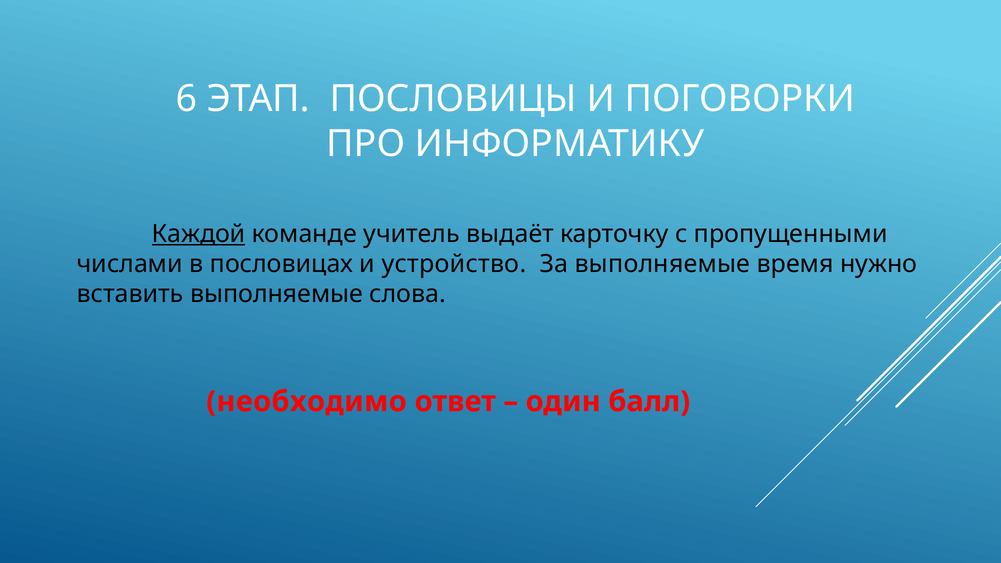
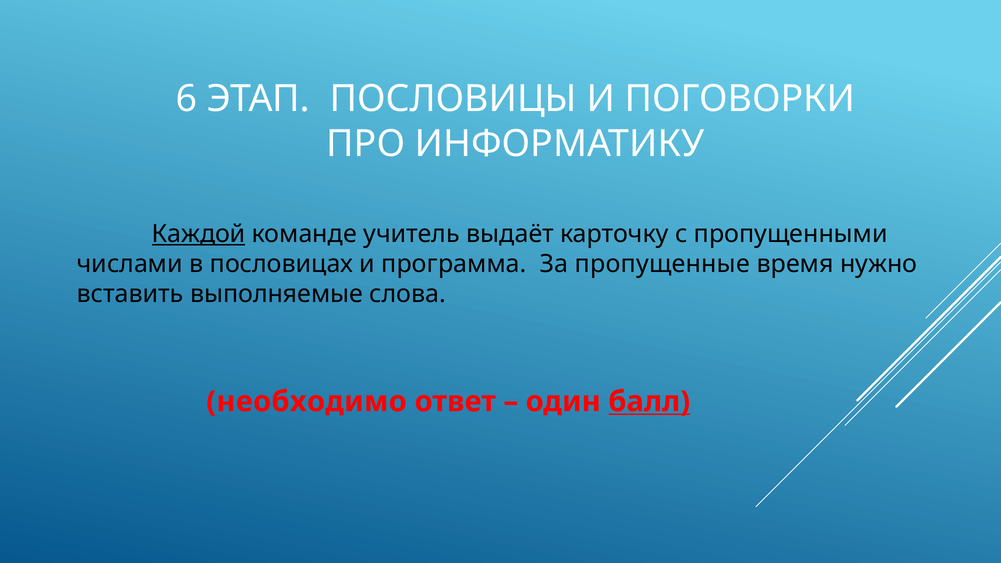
устройство: устройство -> программа
За выполняемые: выполняемые -> пропущенные
балл underline: none -> present
